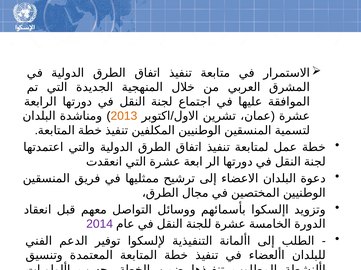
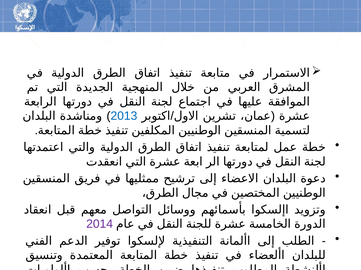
2013 colour: orange -> blue
